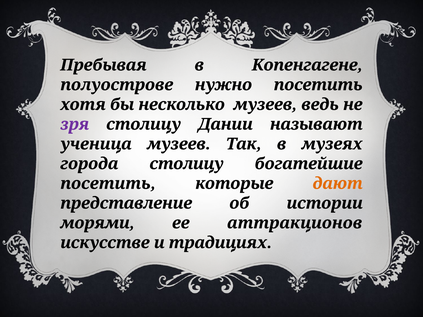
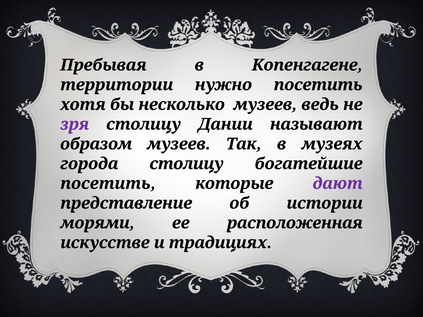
полуострове: полуострове -> территории
ученица: ученица -> образом
дают colour: orange -> purple
аттракционов: аттракционов -> расположенная
